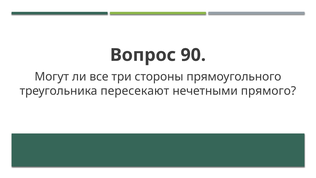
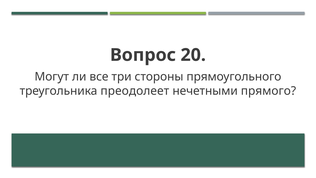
90: 90 -> 20
пересекают: пересекают -> преодолеет
